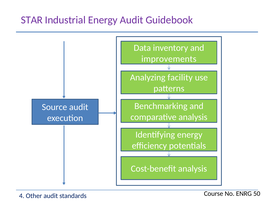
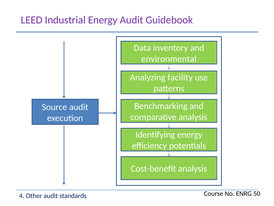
STAR: STAR -> LEED
improvements: improvements -> environmental
